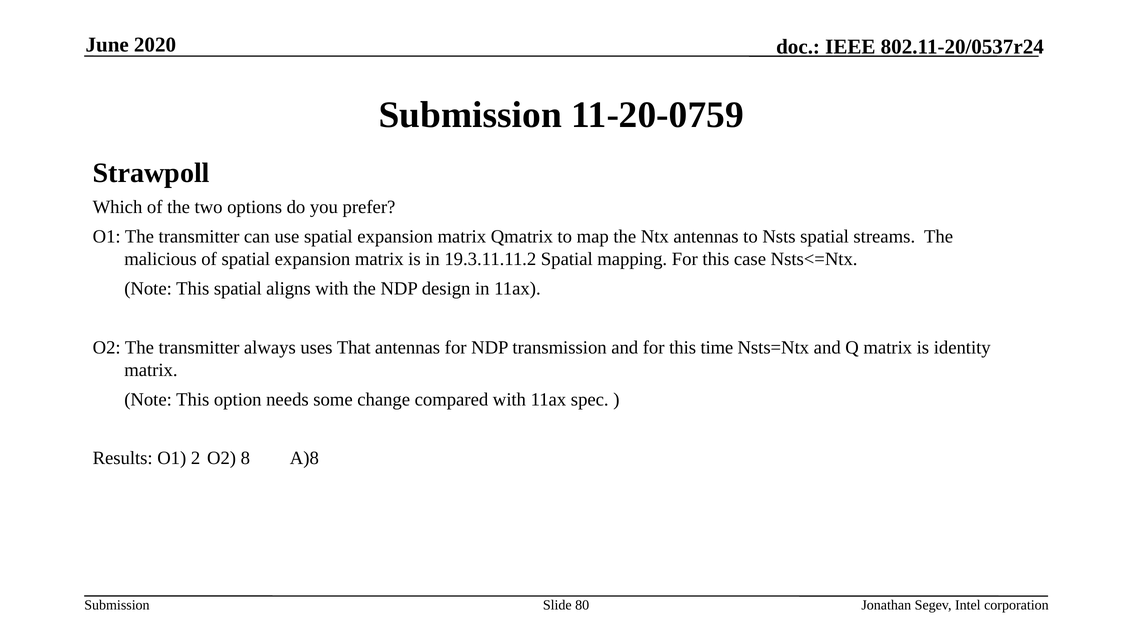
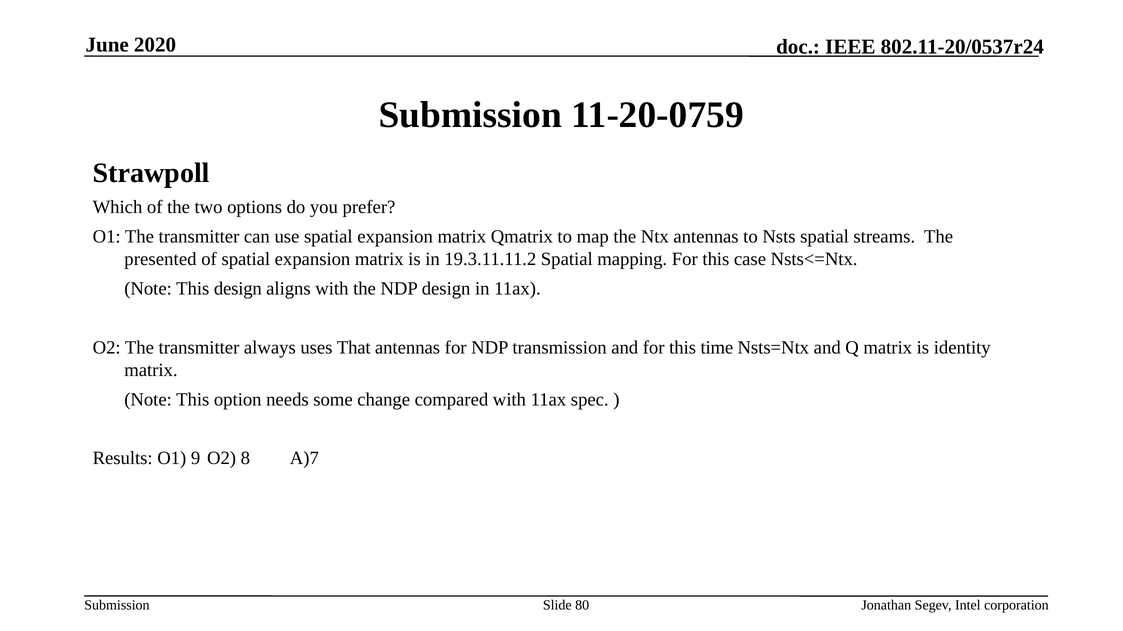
malicious: malicious -> presented
This spatial: spatial -> design
2: 2 -> 9
A)8: A)8 -> A)7
